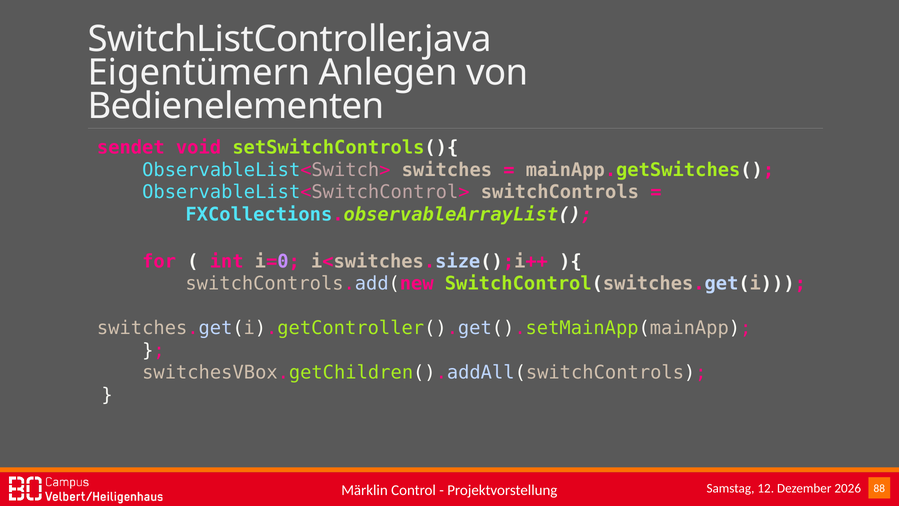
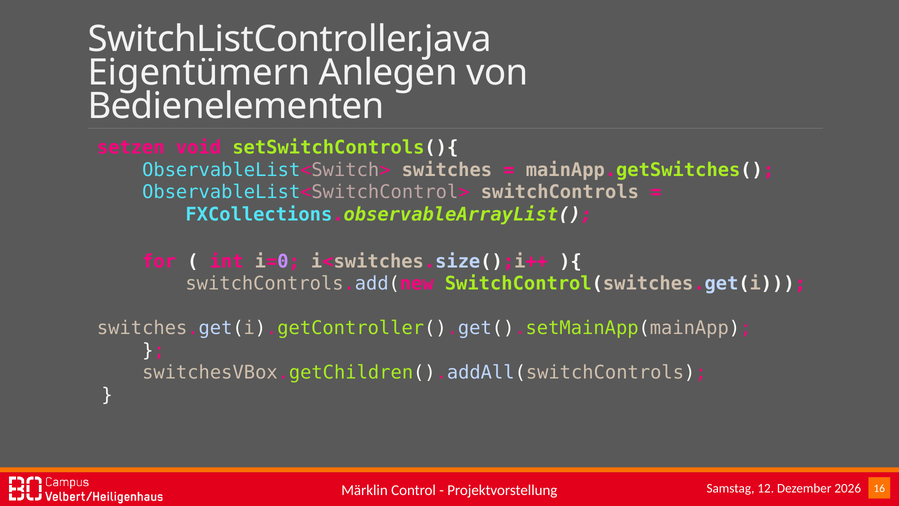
sendet: sendet -> setzen
88: 88 -> 16
